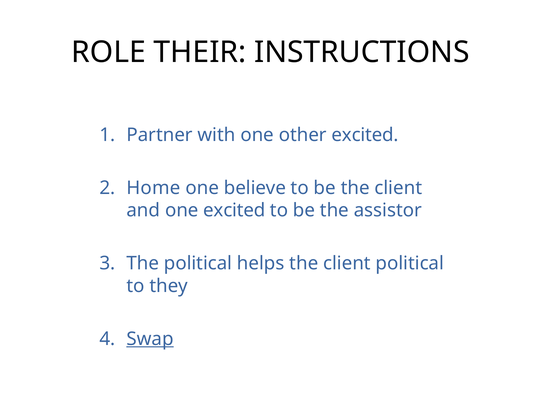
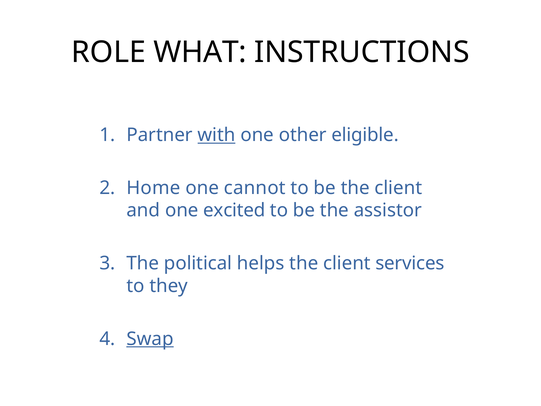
THEIR: THEIR -> WHAT
with underline: none -> present
other excited: excited -> eligible
believe: believe -> cannot
client political: political -> services
